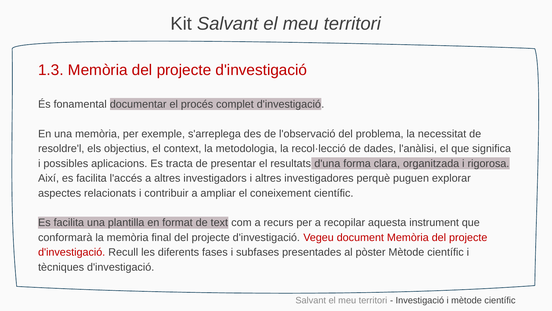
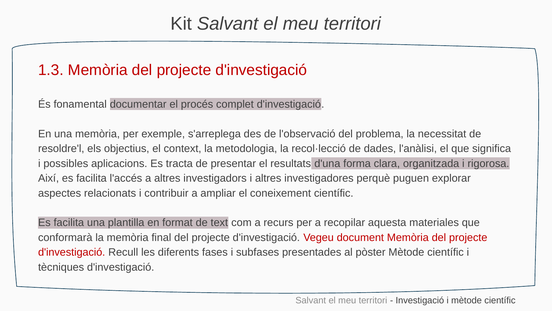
instrument: instrument -> materiales
